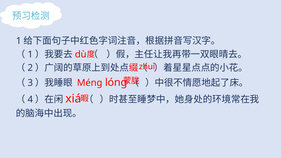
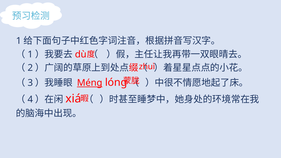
Méng underline: none -> present
